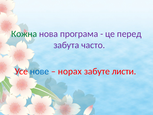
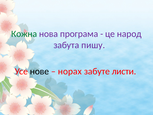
перед: перед -> народ
часто: часто -> пишу
нове colour: blue -> black
